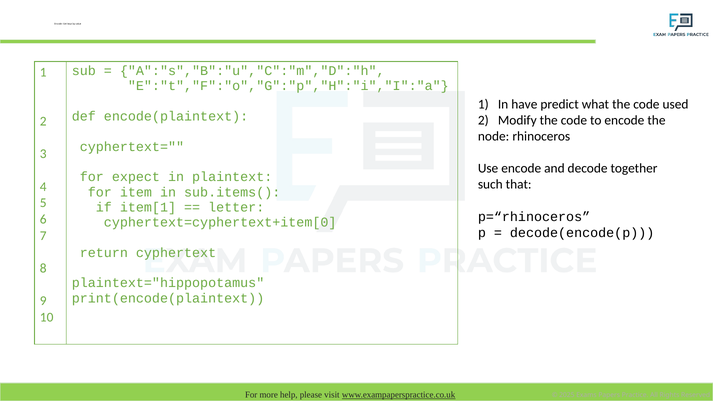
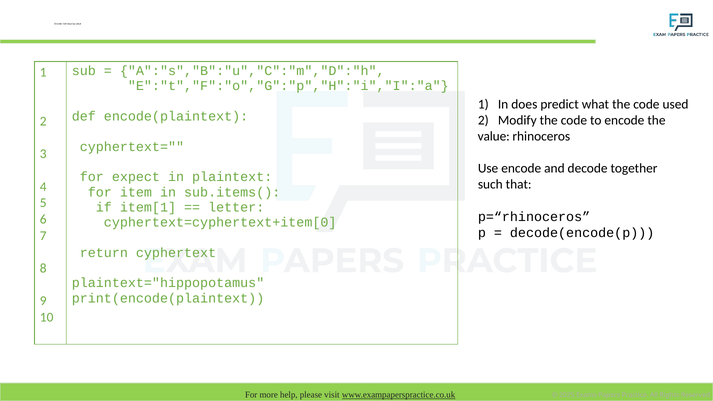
have: have -> does
node at (494, 136): node -> value
